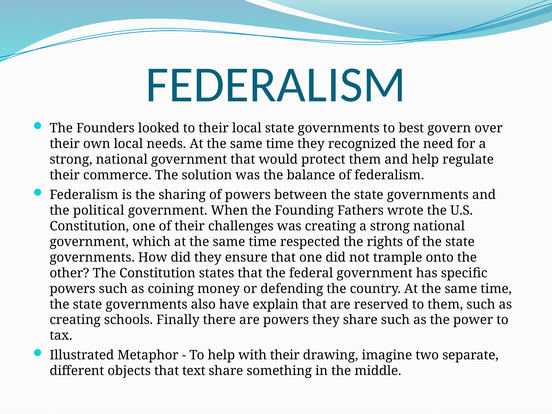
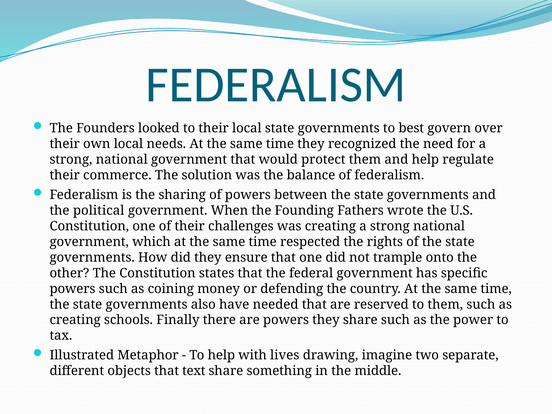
explain: explain -> needed
with their: their -> lives
